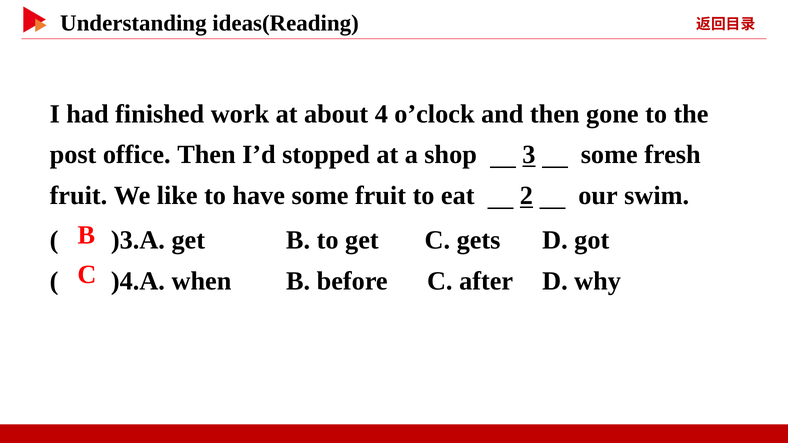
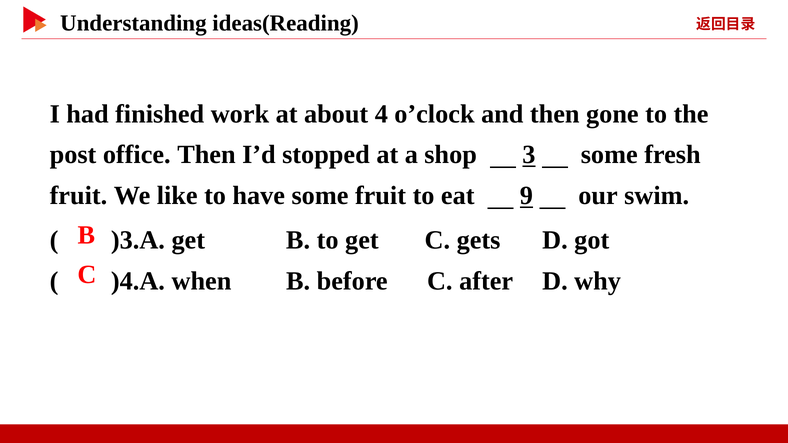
2: 2 -> 9
